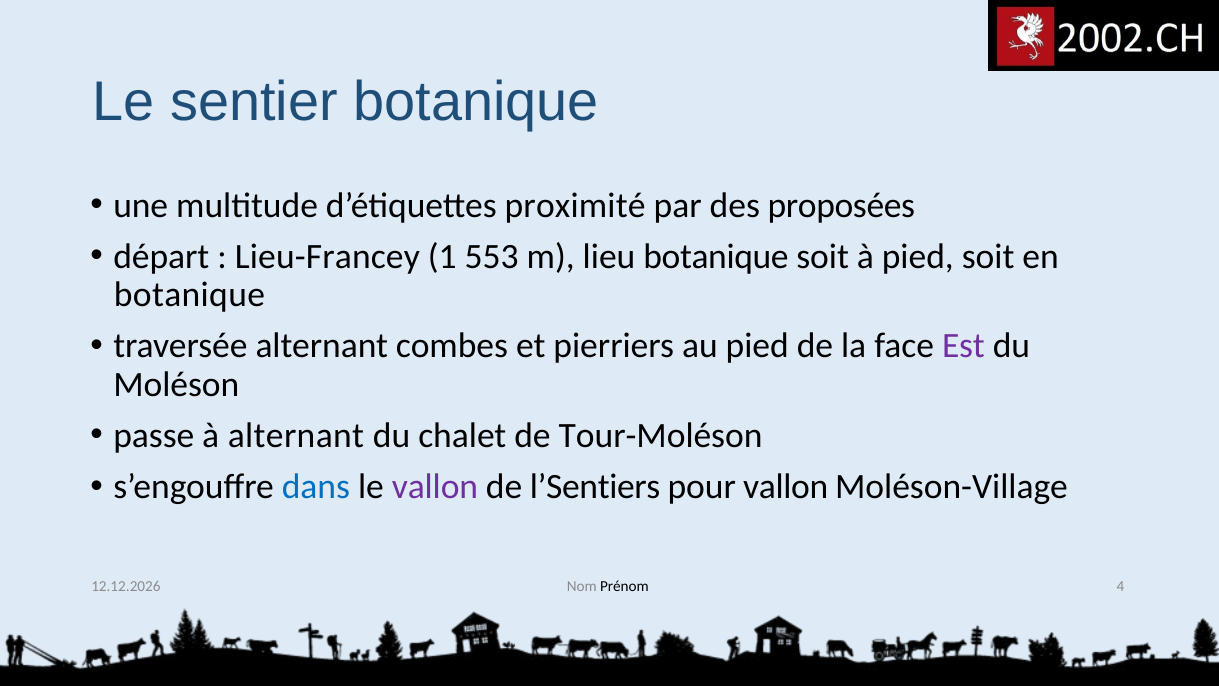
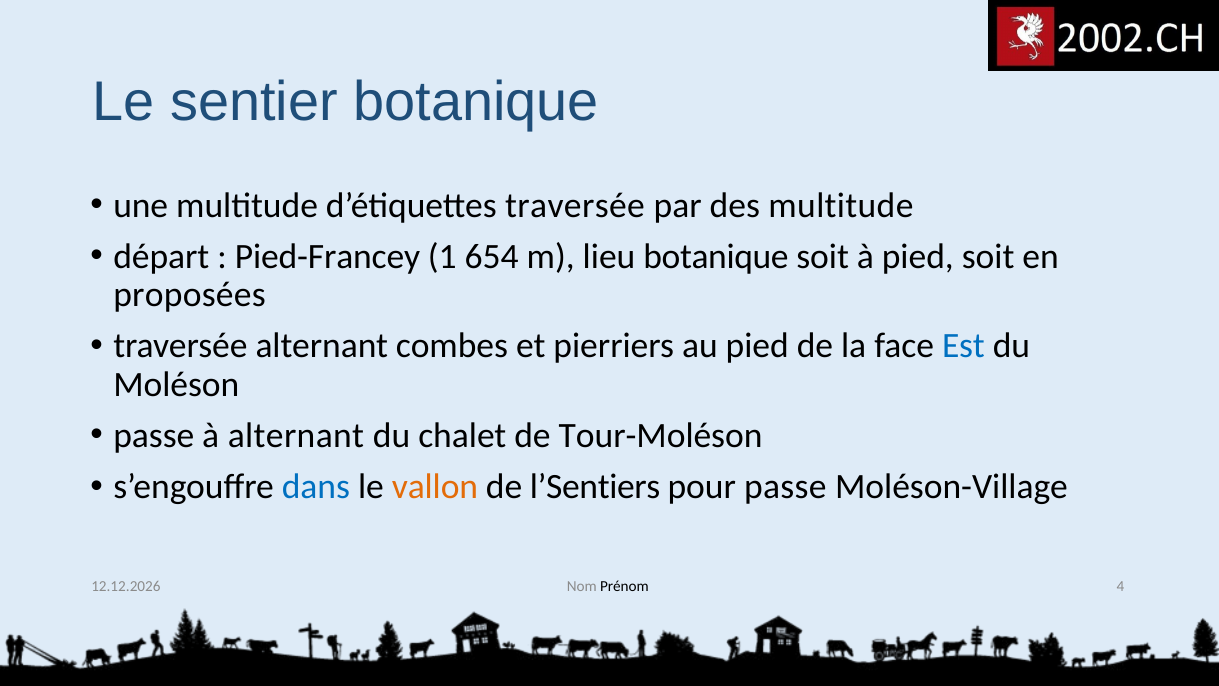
d’étiquettes proximité: proximité -> traversée
des proposées: proposées -> multitude
Lieu-Francey: Lieu-Francey -> Pied-Francey
553: 553 -> 654
botanique at (189, 295): botanique -> proposées
Est colour: purple -> blue
vallon at (435, 487) colour: purple -> orange
pour vallon: vallon -> passe
